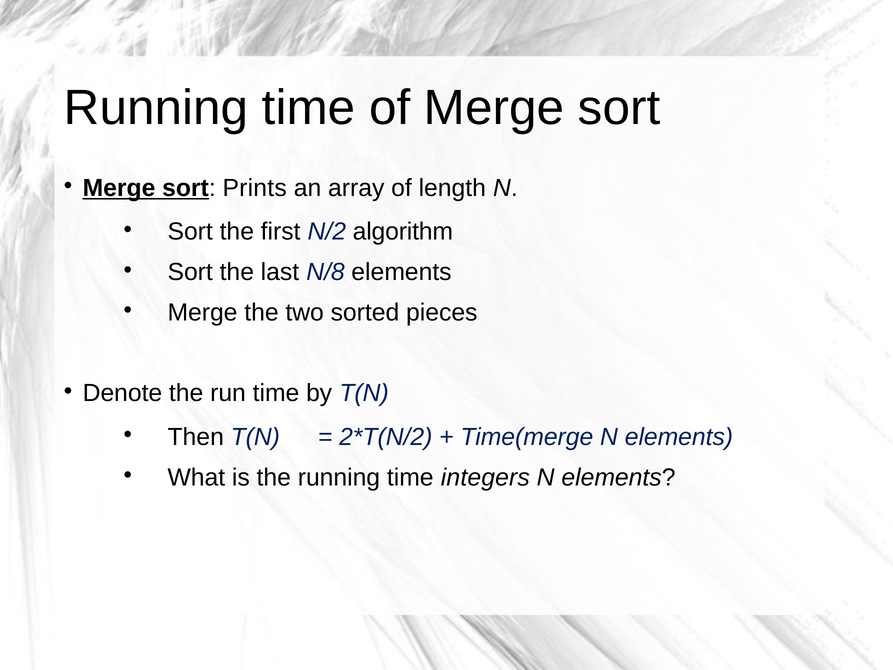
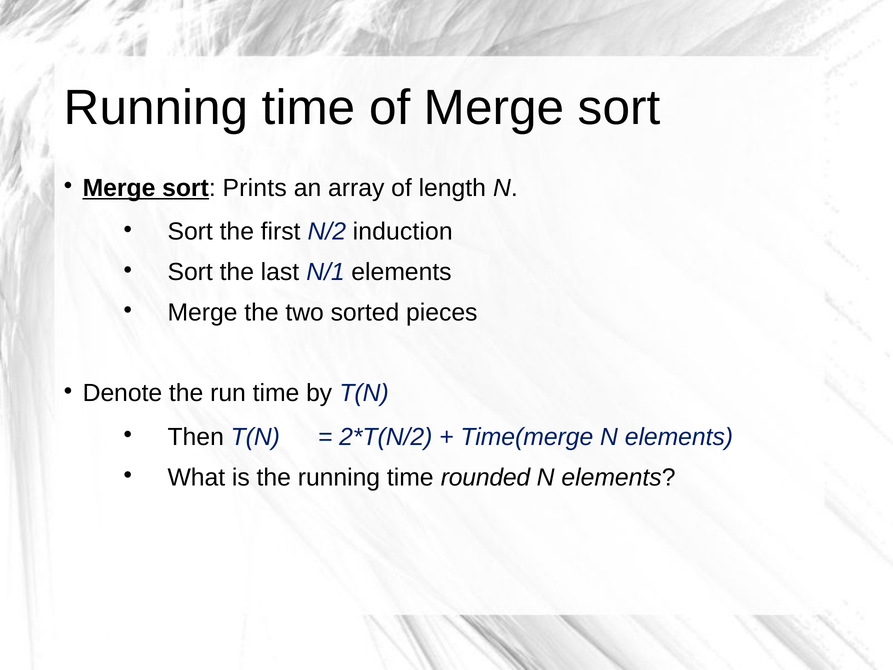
algorithm: algorithm -> induction
N/8: N/8 -> N/1
integers: integers -> rounded
